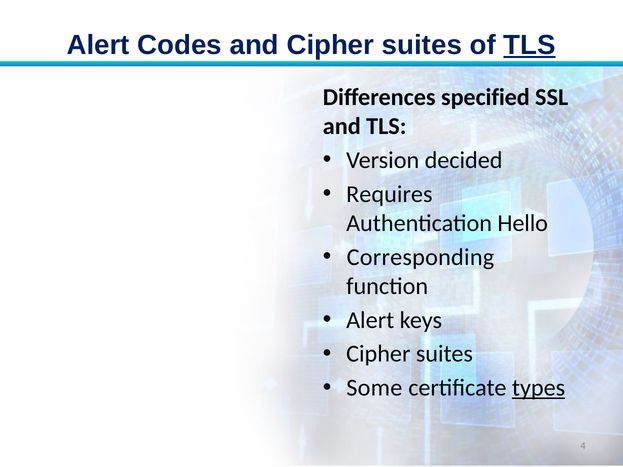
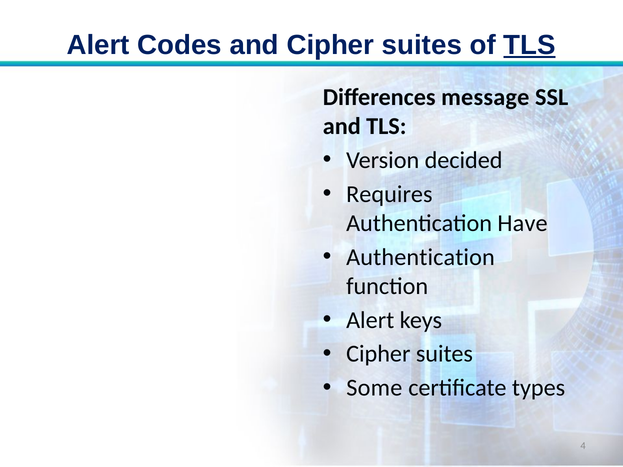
specified: specified -> message
Hello: Hello -> Have
Corresponding at (420, 257): Corresponding -> Authentication
types underline: present -> none
